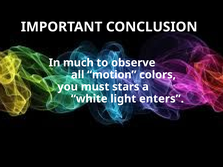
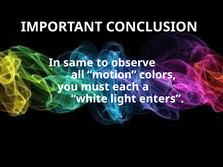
much: much -> same
stars: stars -> each
